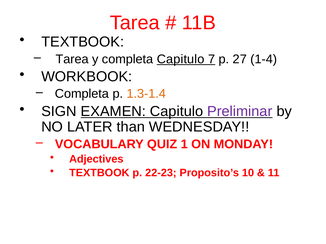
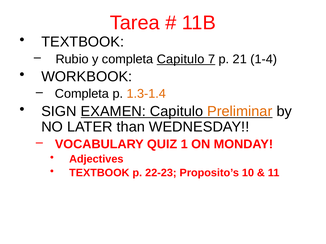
Tarea at (72, 59): Tarea -> Rubio
27: 27 -> 21
Preliminar colour: purple -> orange
